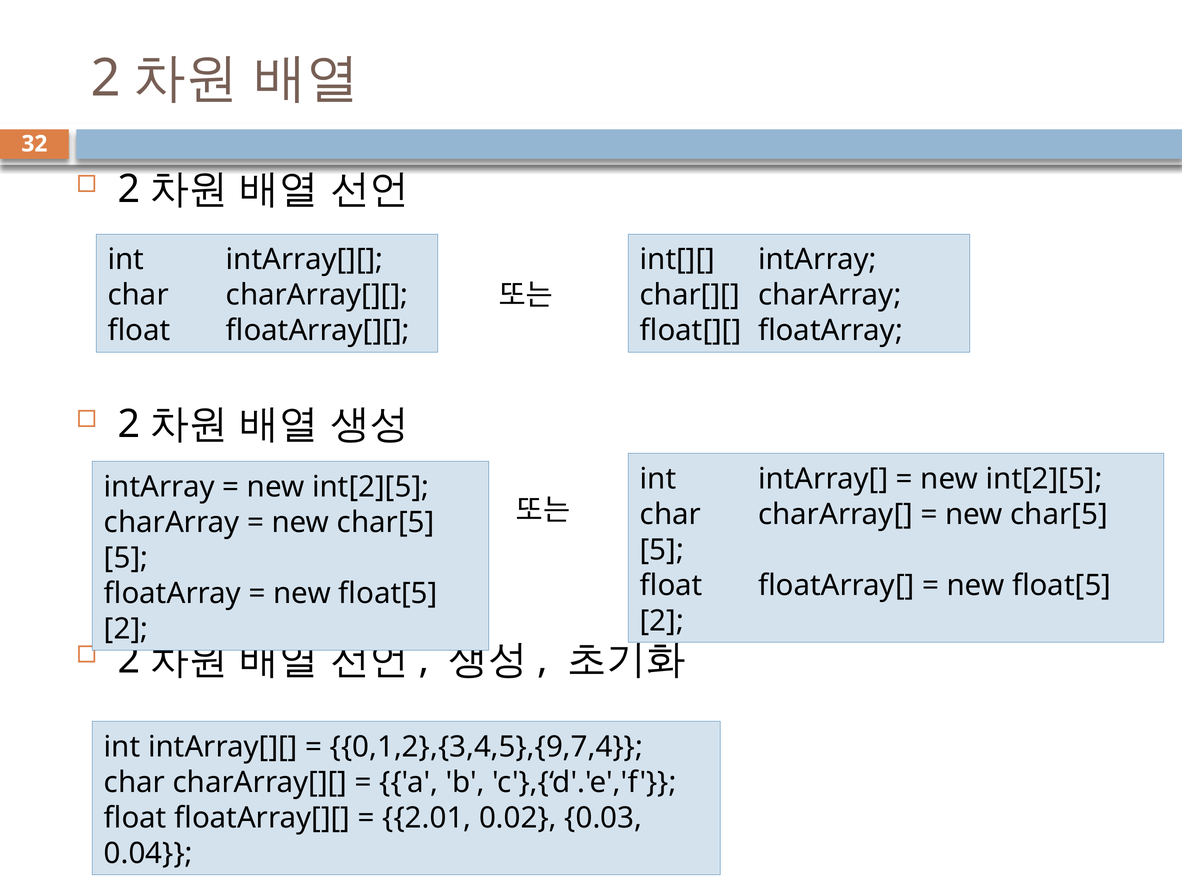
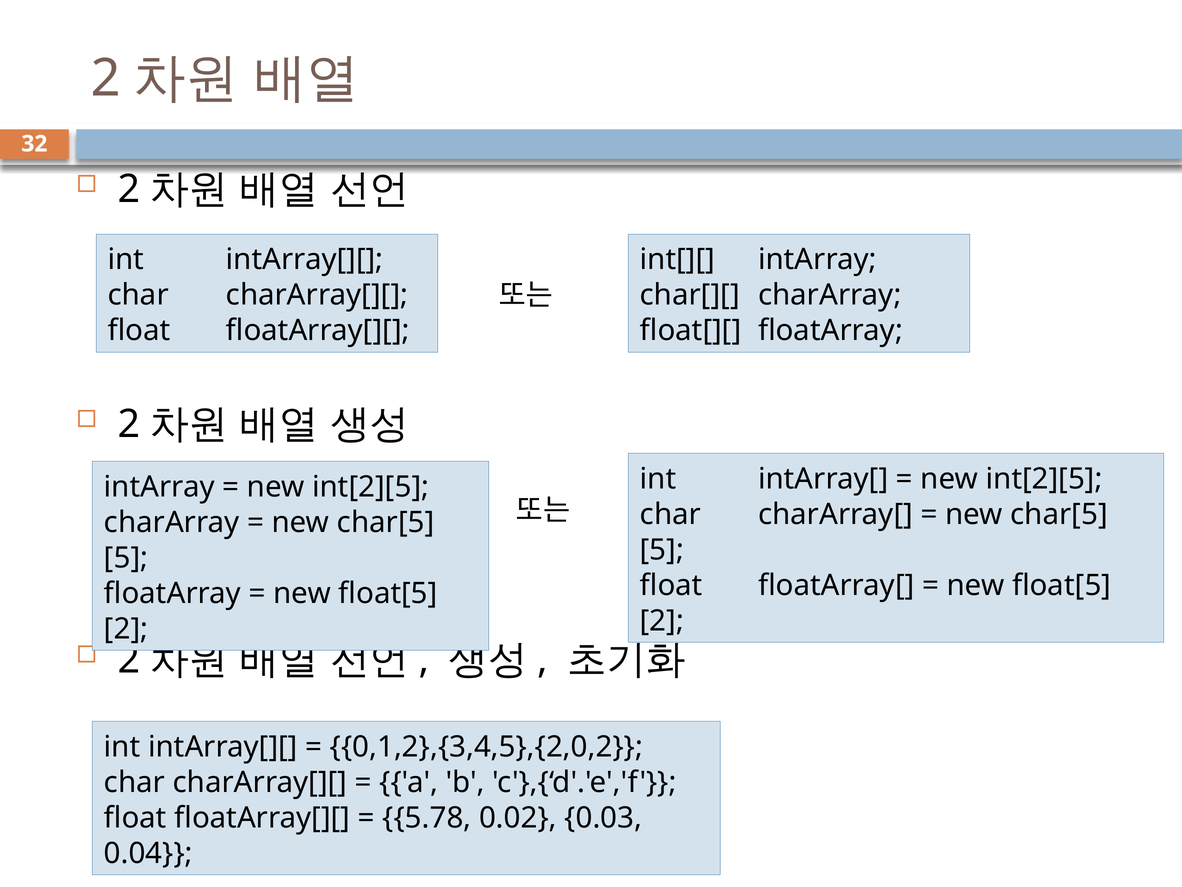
0,1,2},{3,4,5},{9,7,4: 0,1,2},{3,4,5},{9,7,4 -> 0,1,2},{3,4,5},{2,0,2
2.01: 2.01 -> 5.78
